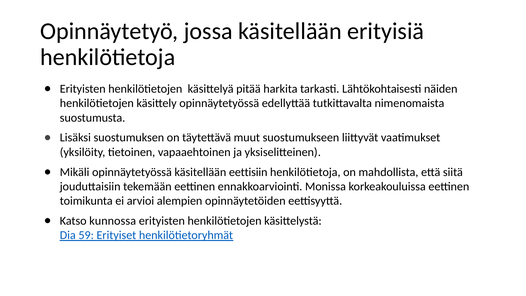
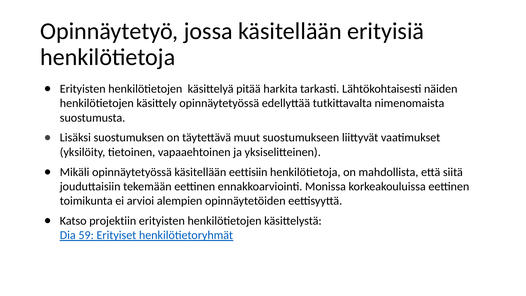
kunnossa: kunnossa -> projektiin
